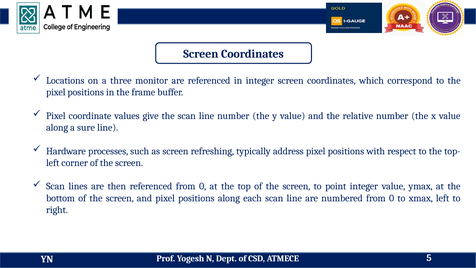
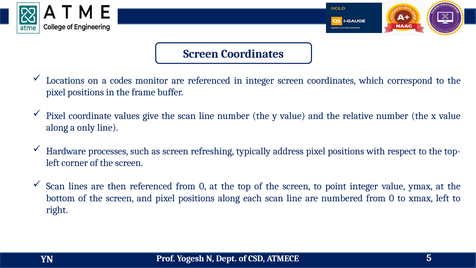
three: three -> codes
sure: sure -> only
